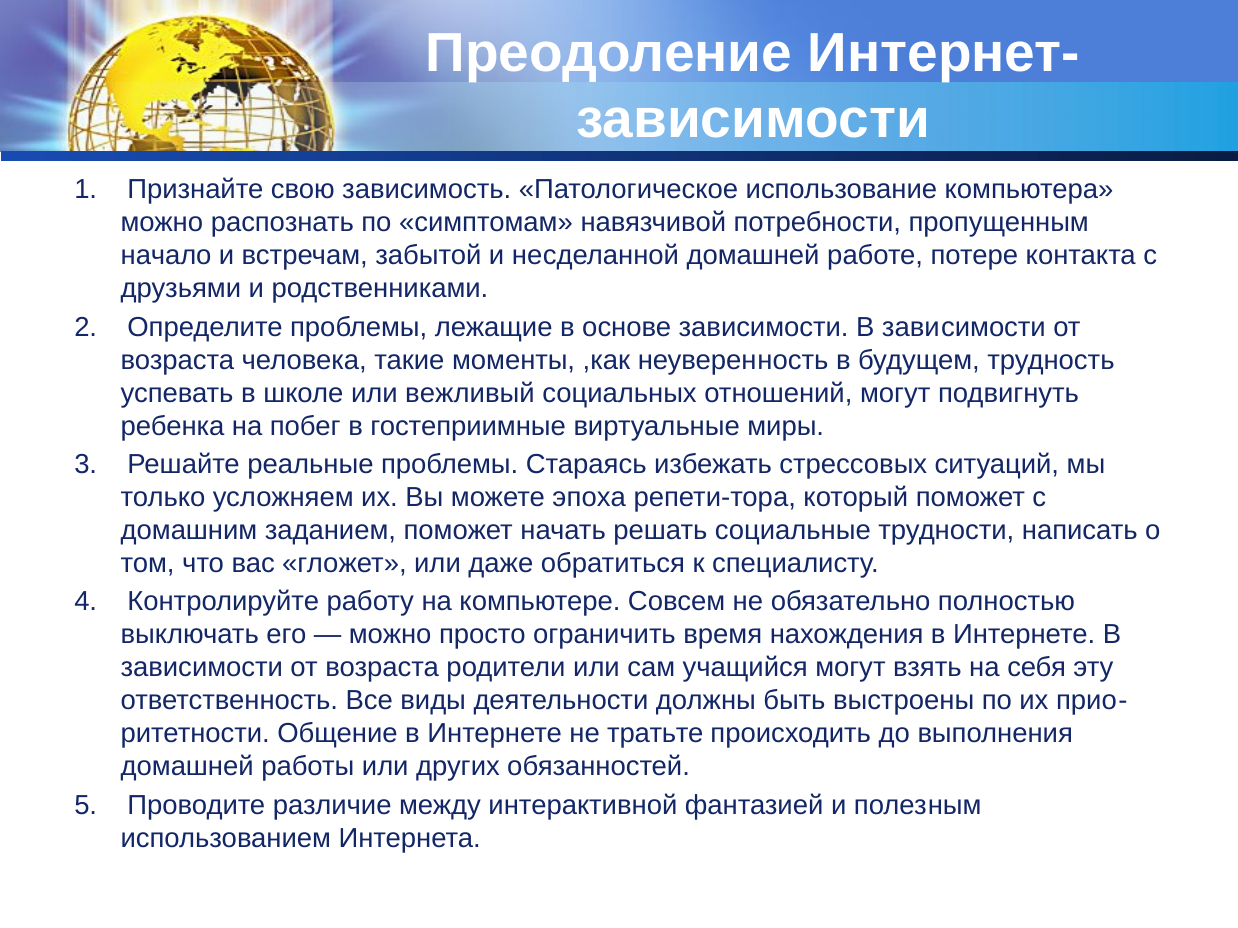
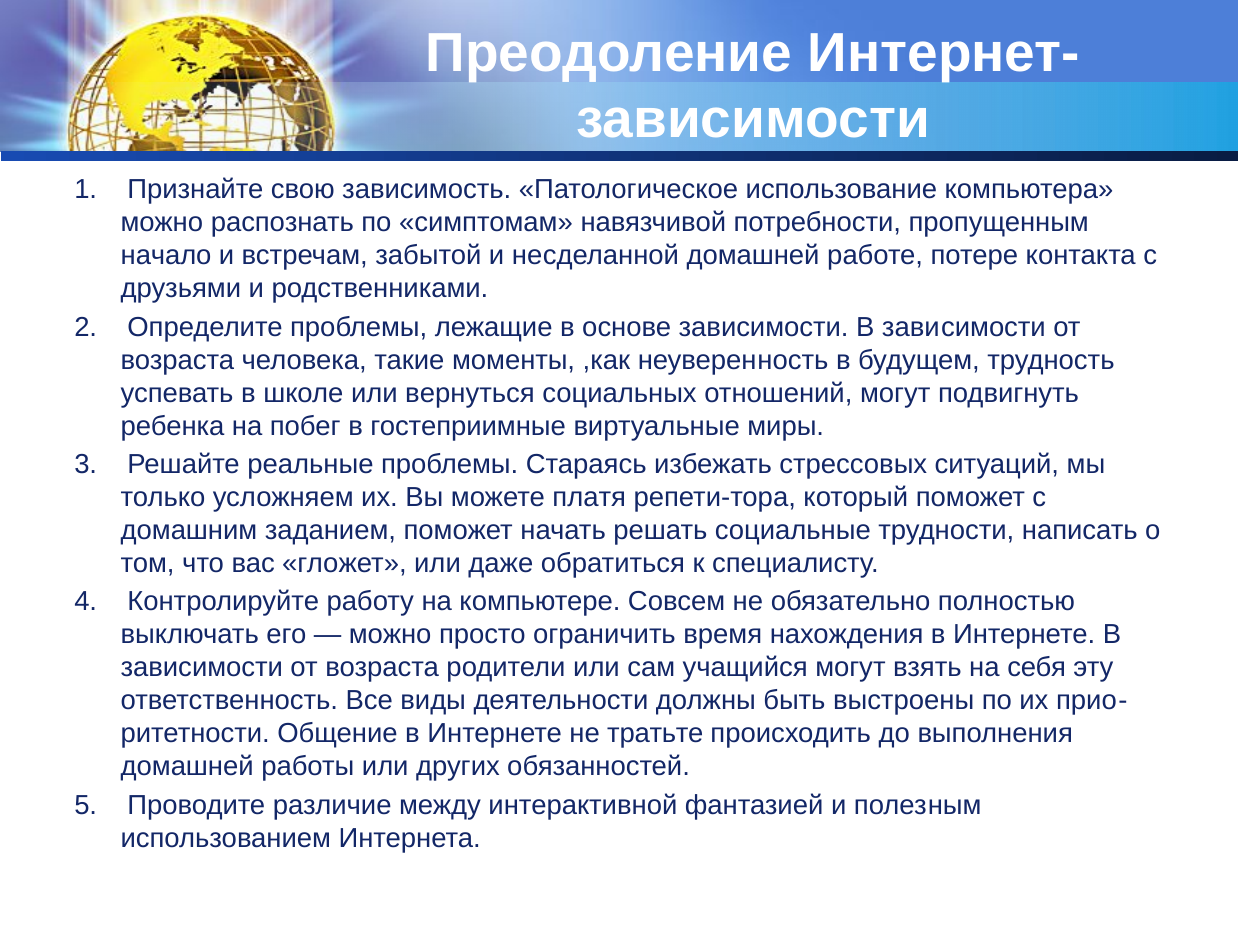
вежливый: вежливый -> вернуться
эпоха: эпоха -> платя
